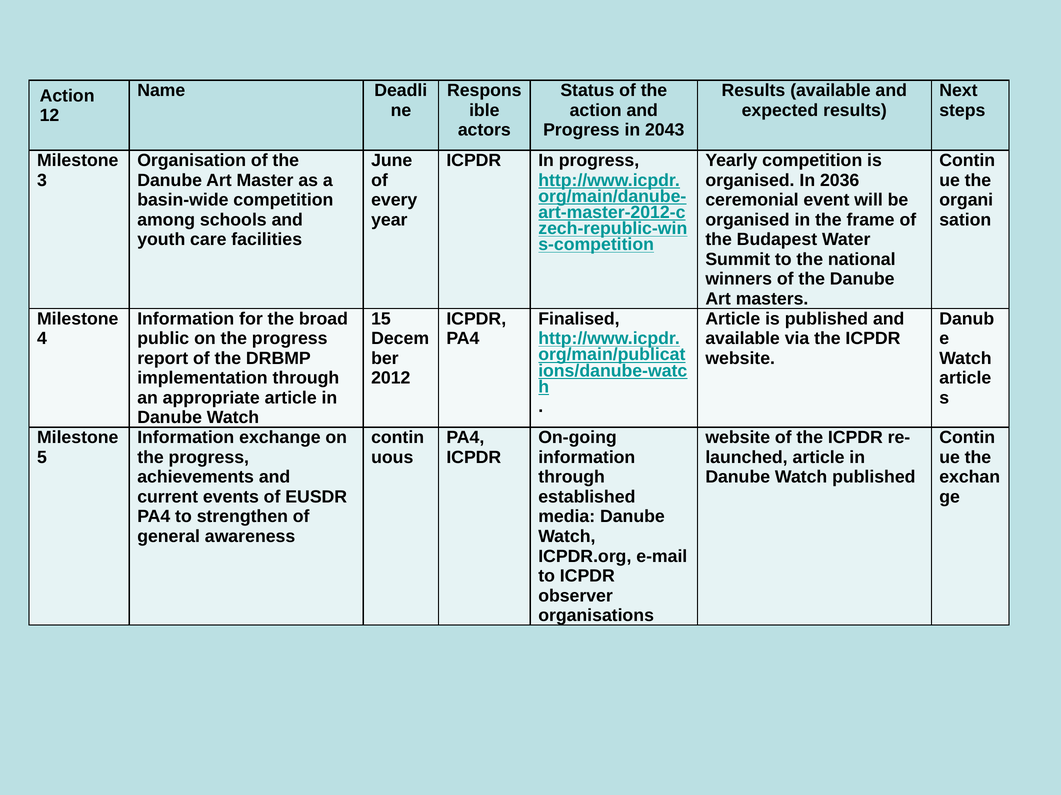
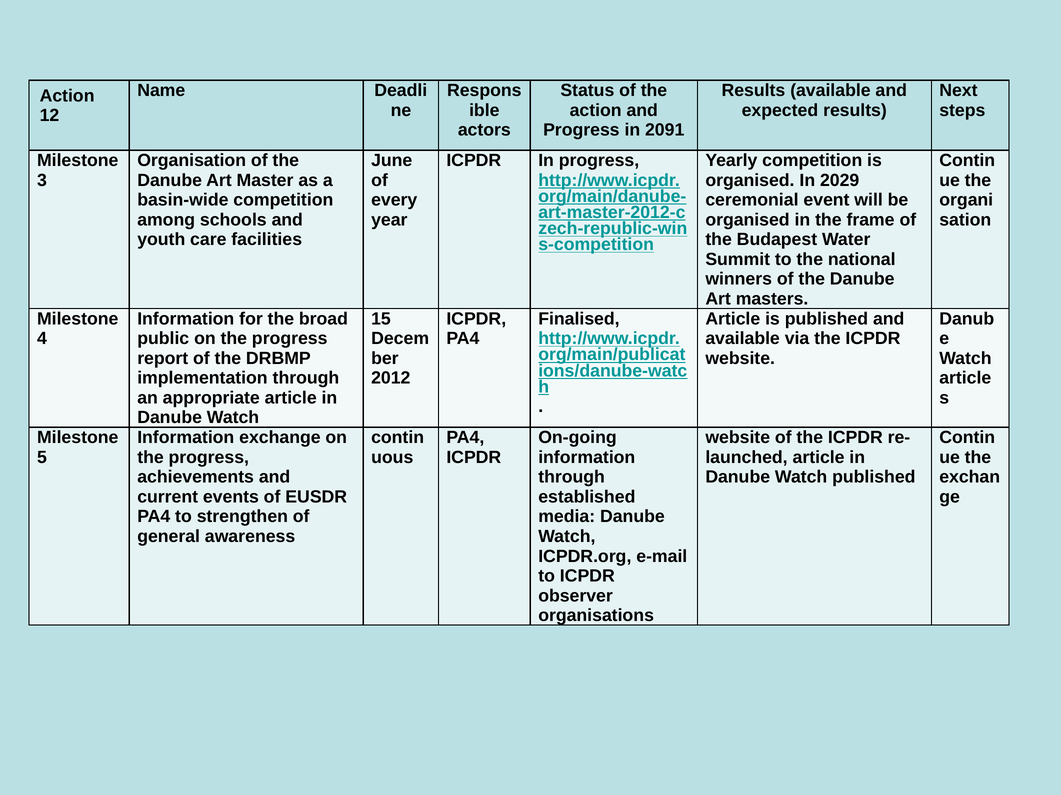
2043: 2043 -> 2091
2036: 2036 -> 2029
